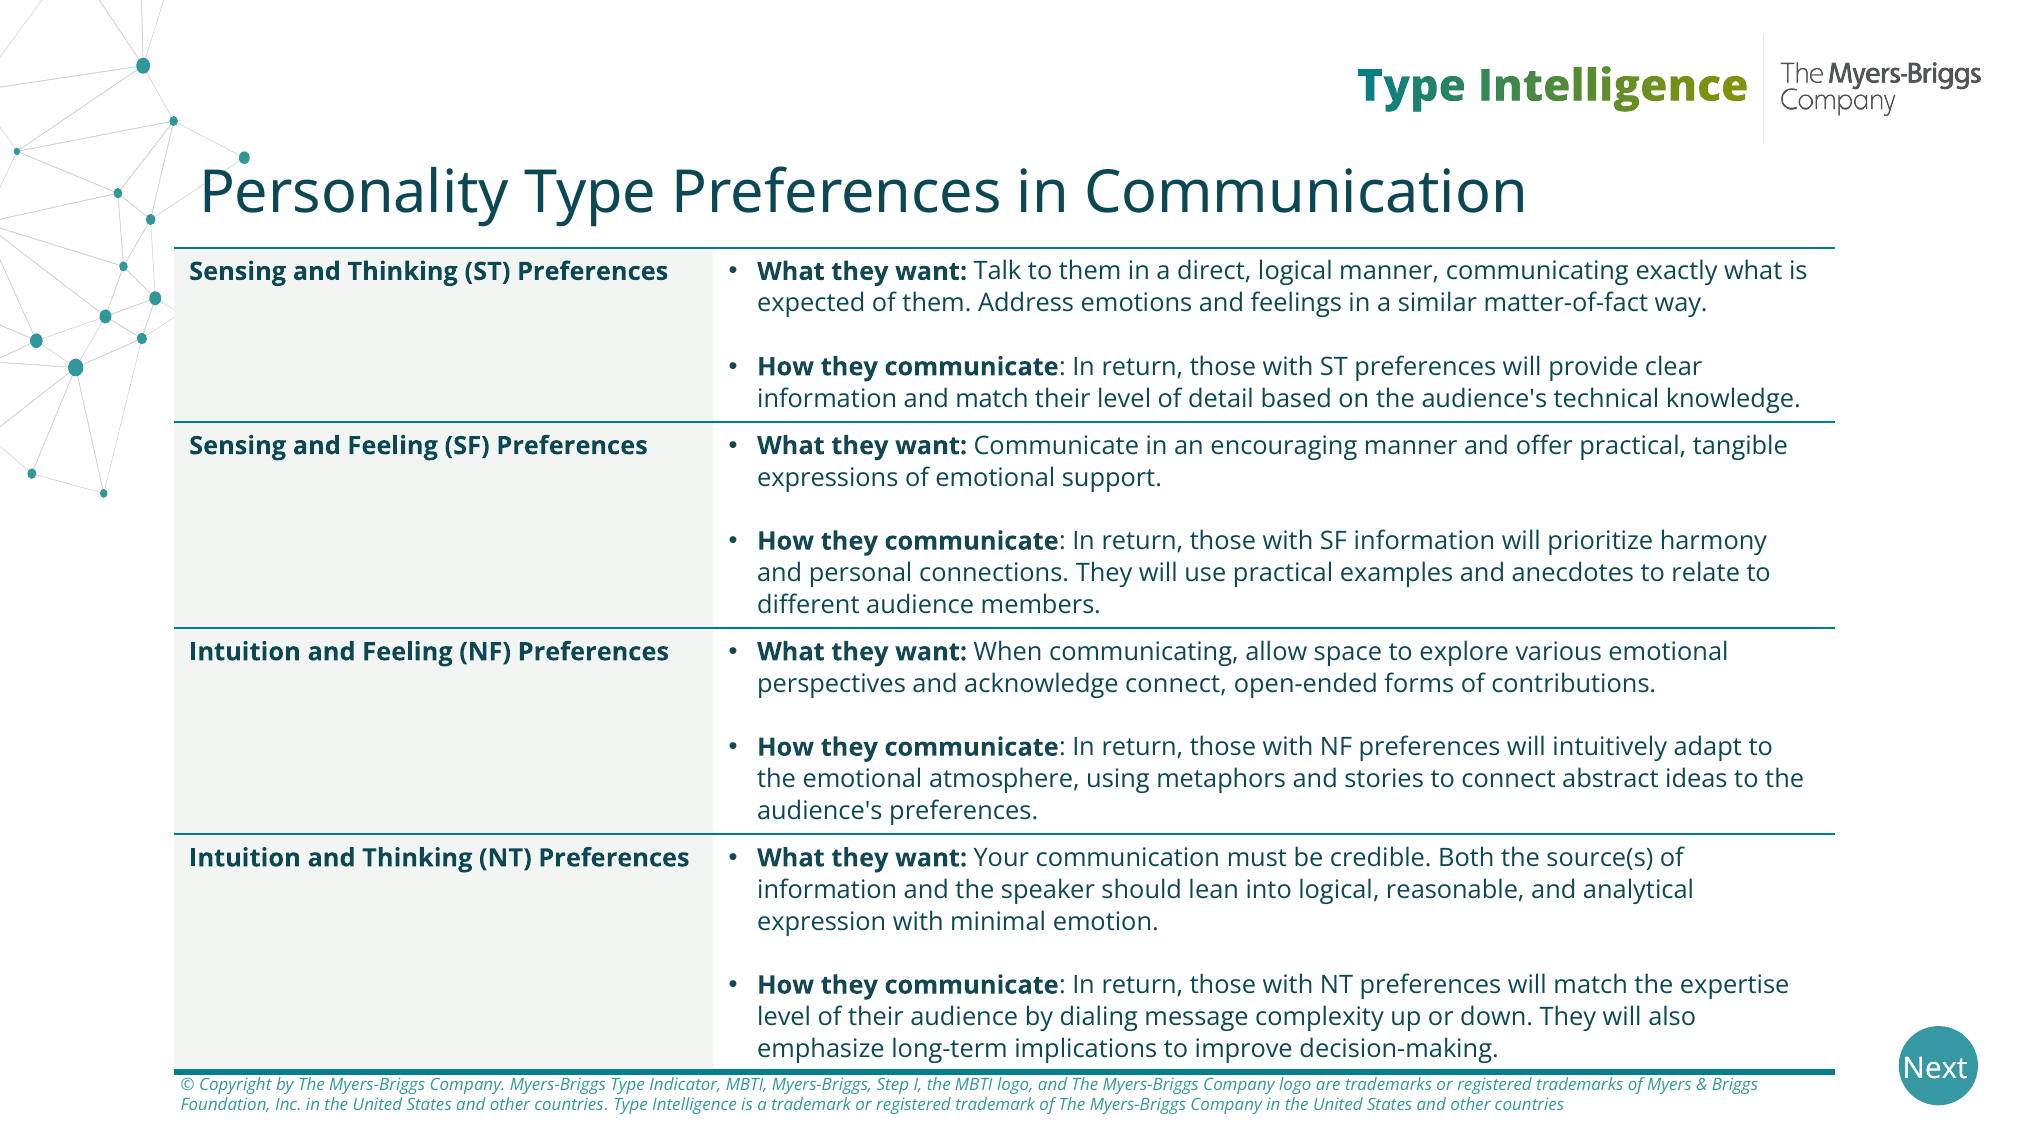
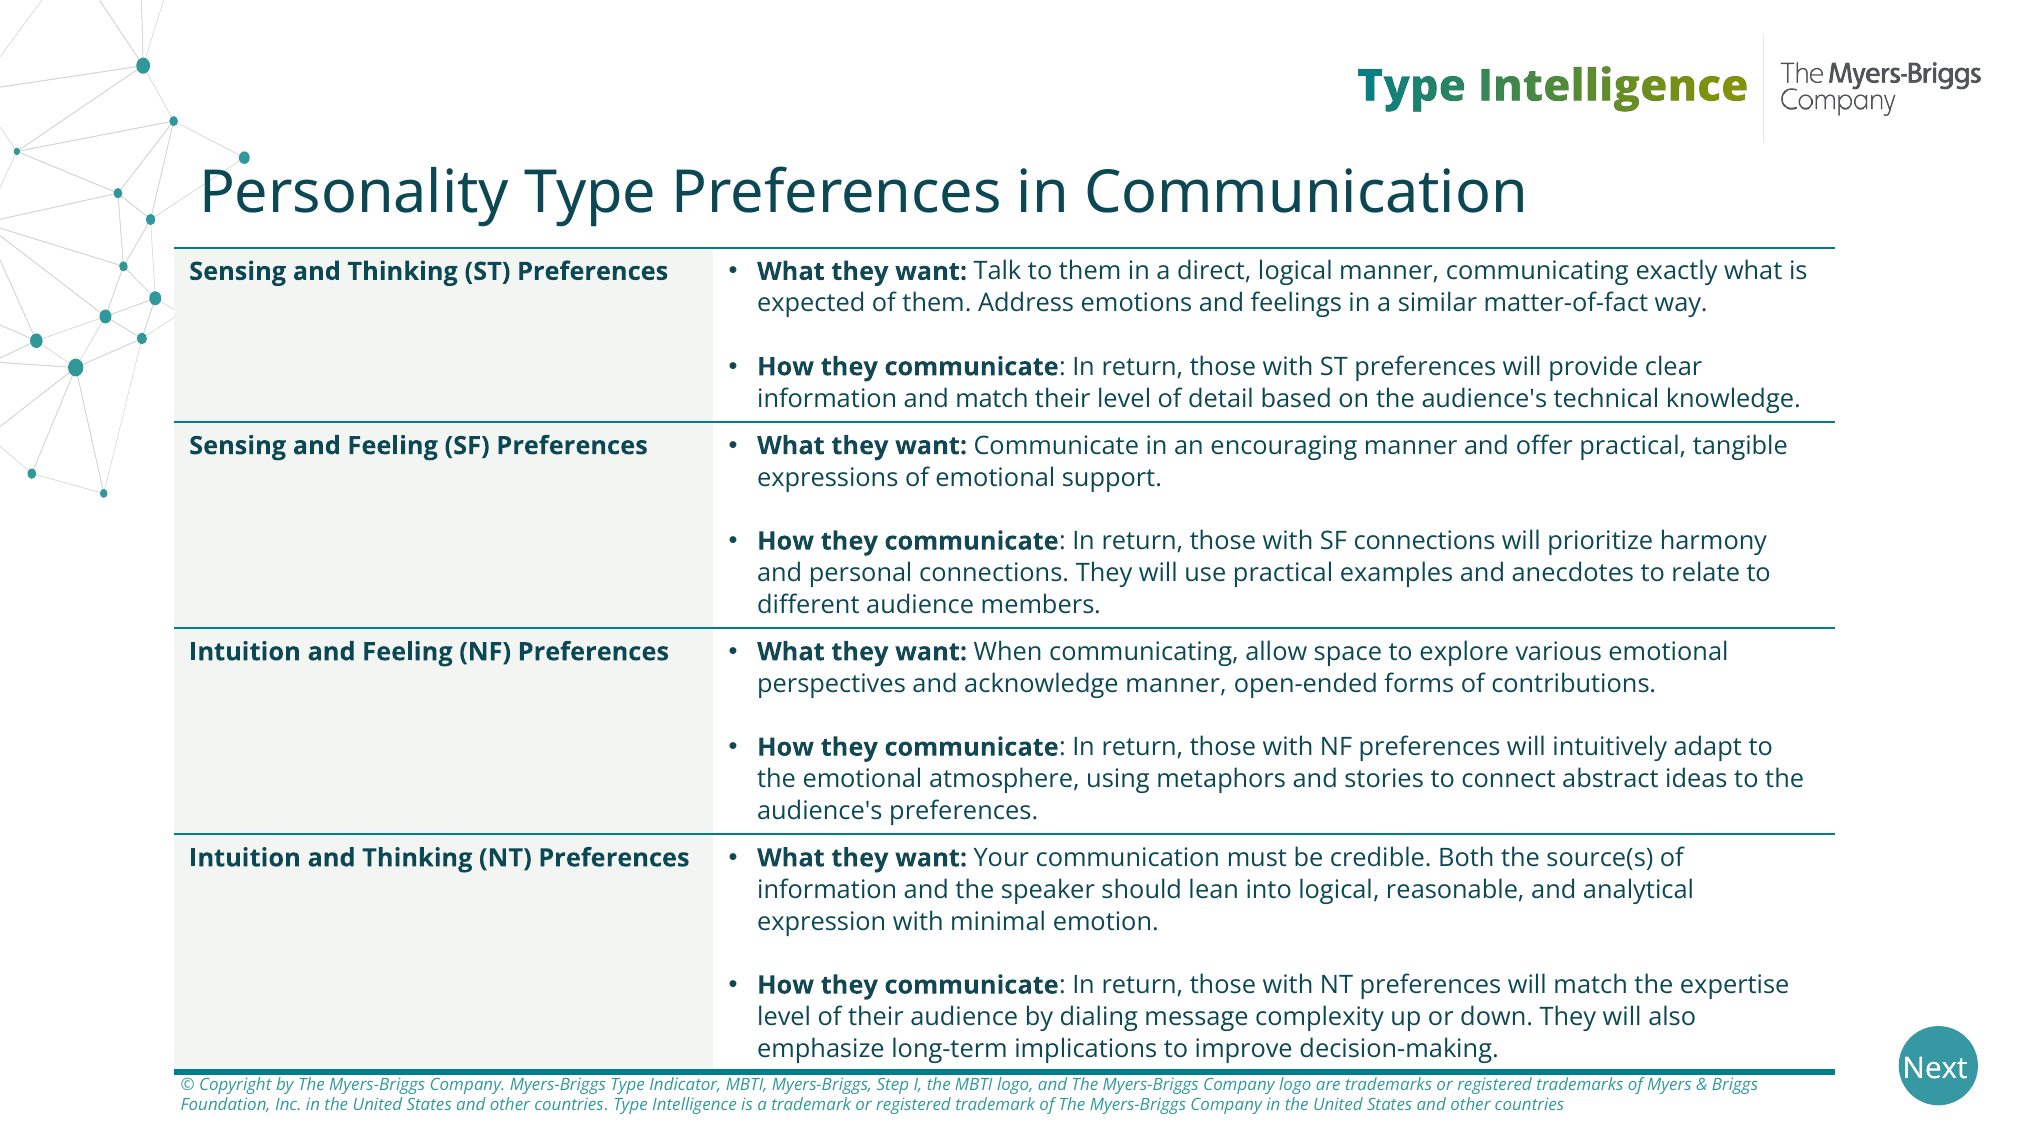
SF information: information -> connections
acknowledge connect: connect -> manner
